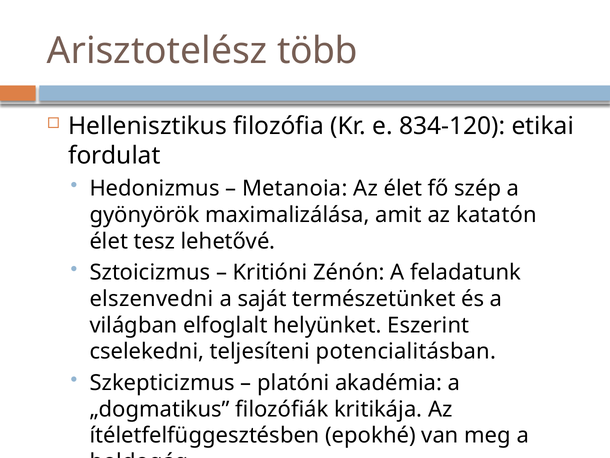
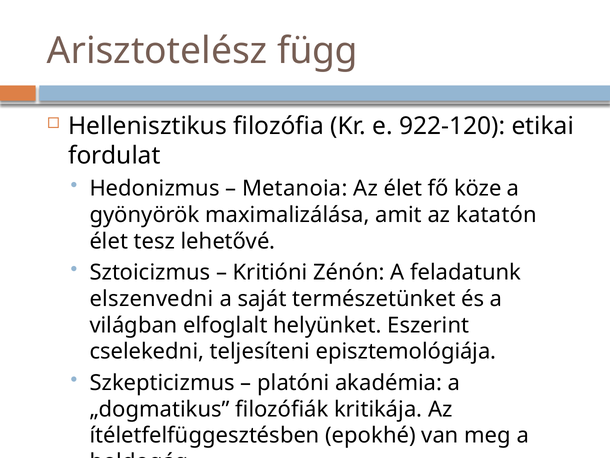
több: több -> függ
834-120: 834-120 -> 922-120
szép: szép -> köze
potencialitásban: potencialitásban -> episztemológiája
